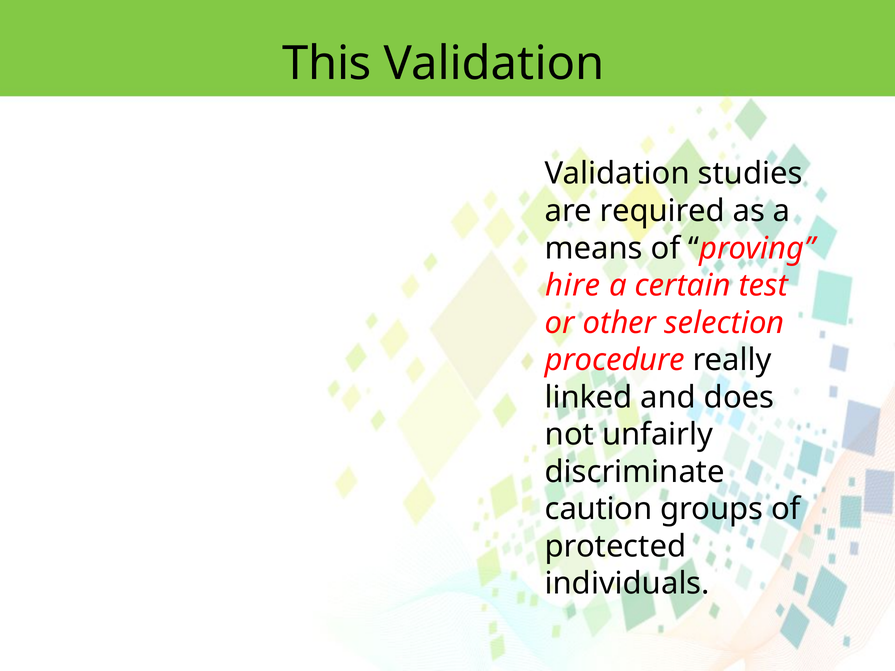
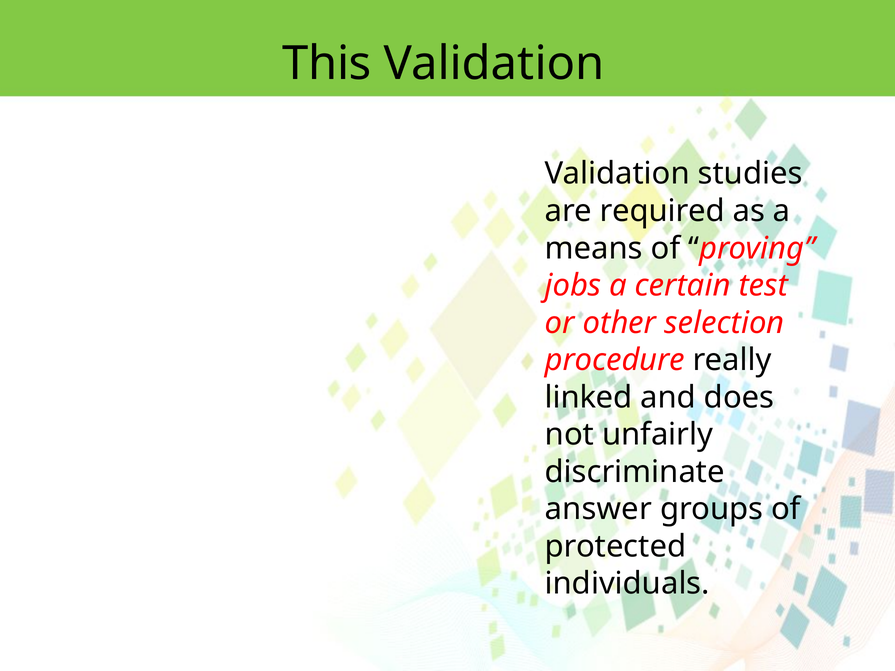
hire: hire -> jobs
caution: caution -> answer
